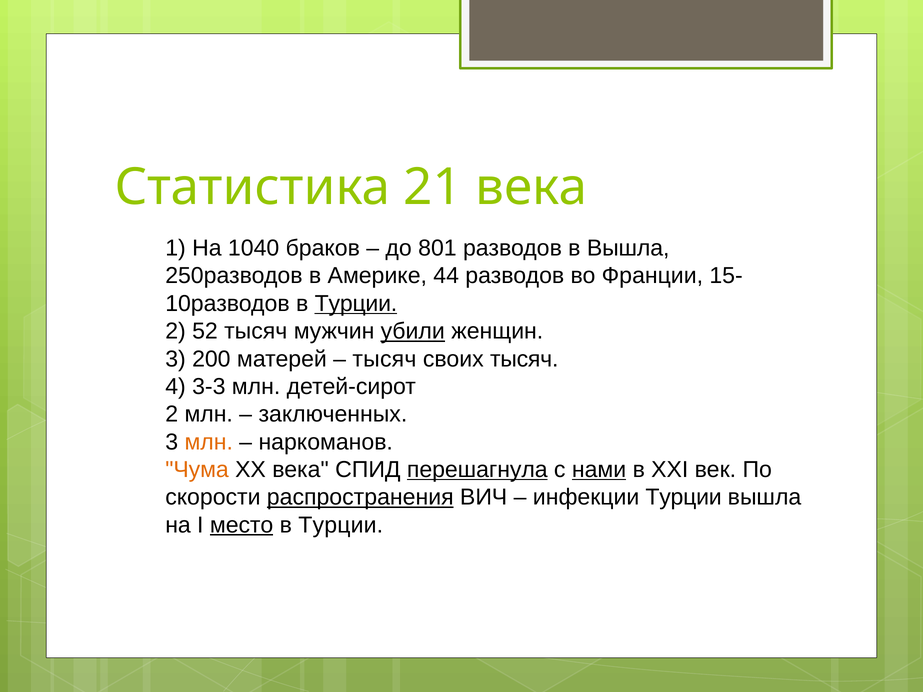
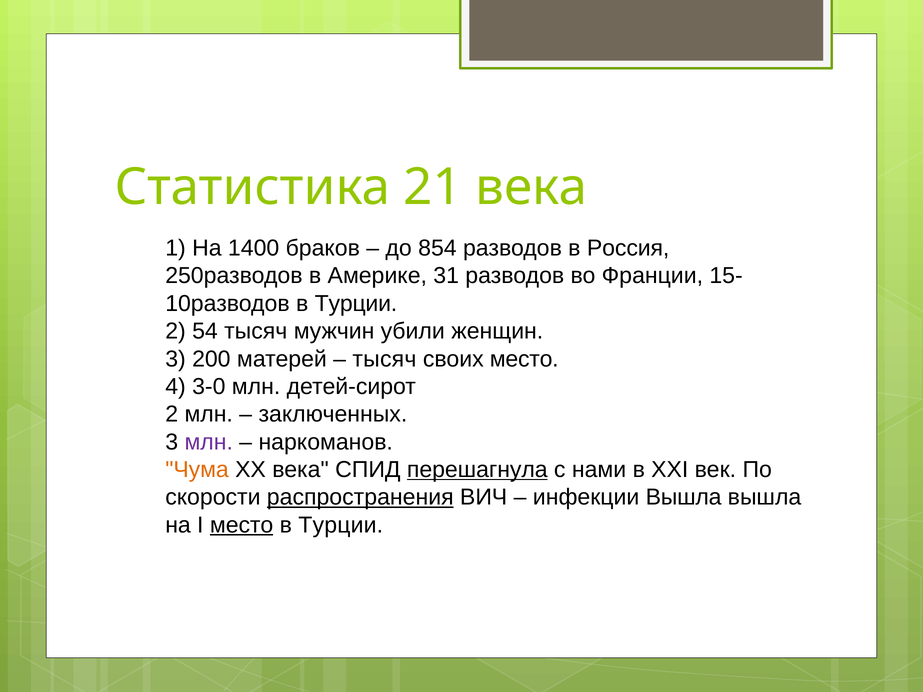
1040: 1040 -> 1400
801: 801 -> 854
в Вышла: Вышла -> Россия
44: 44 -> 31
Турции at (356, 304) underline: present -> none
52: 52 -> 54
убили underline: present -> none
своих тысяч: тысяч -> место
3-3: 3-3 -> 3-0
млн at (209, 442) colour: orange -> purple
нами underline: present -> none
инфекции Турции: Турции -> Вышла
